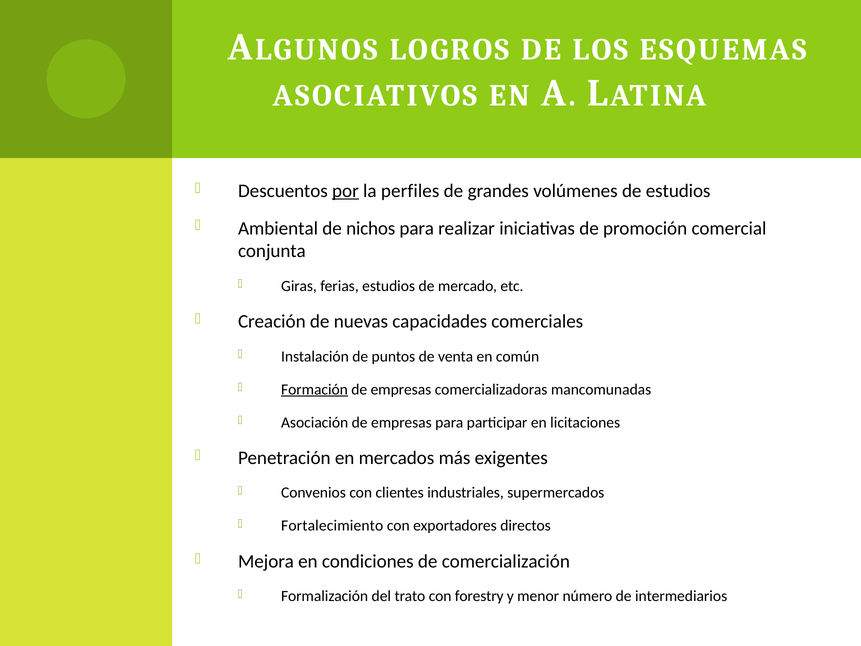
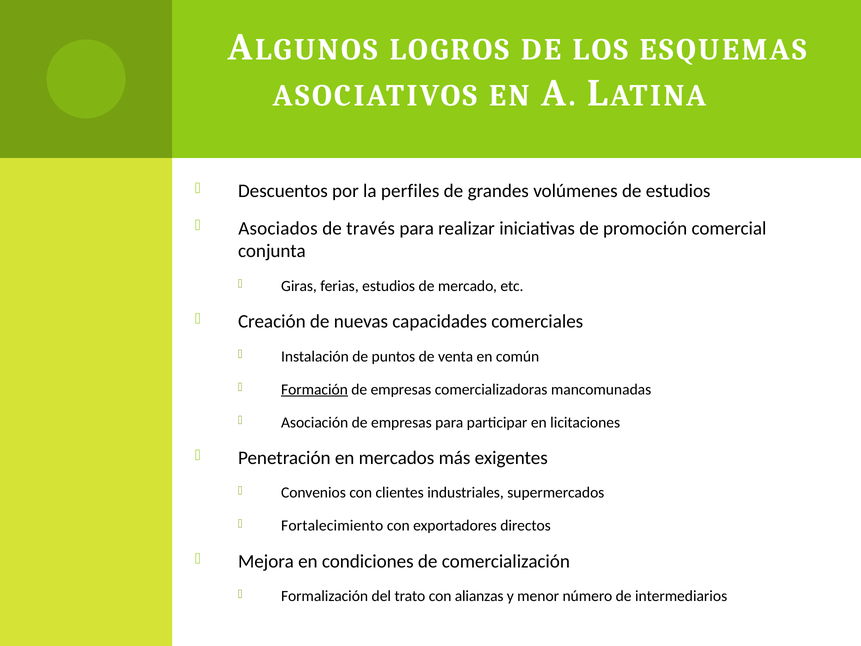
por underline: present -> none
Ambiental: Ambiental -> Asociados
nichos: nichos -> través
forestry: forestry -> alianzas
